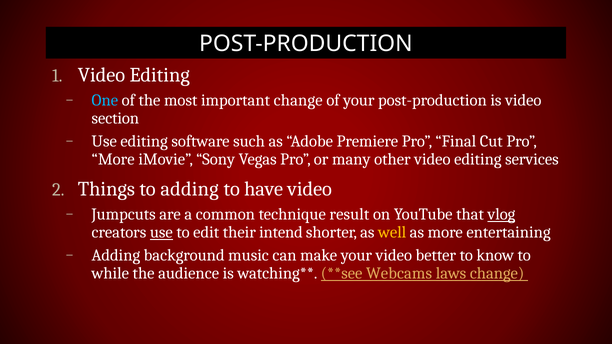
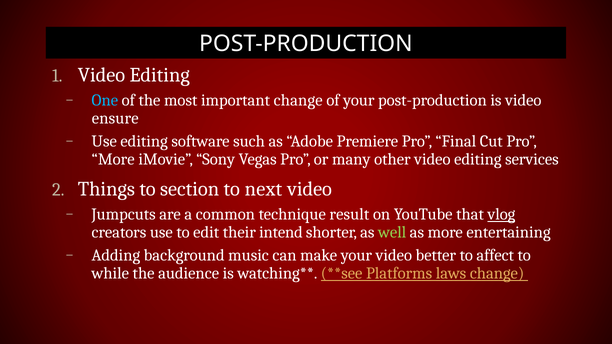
section: section -> ensure
to adding: adding -> section
have: have -> next
use at (161, 232) underline: present -> none
well colour: yellow -> light green
know: know -> affect
Webcams: Webcams -> Platforms
